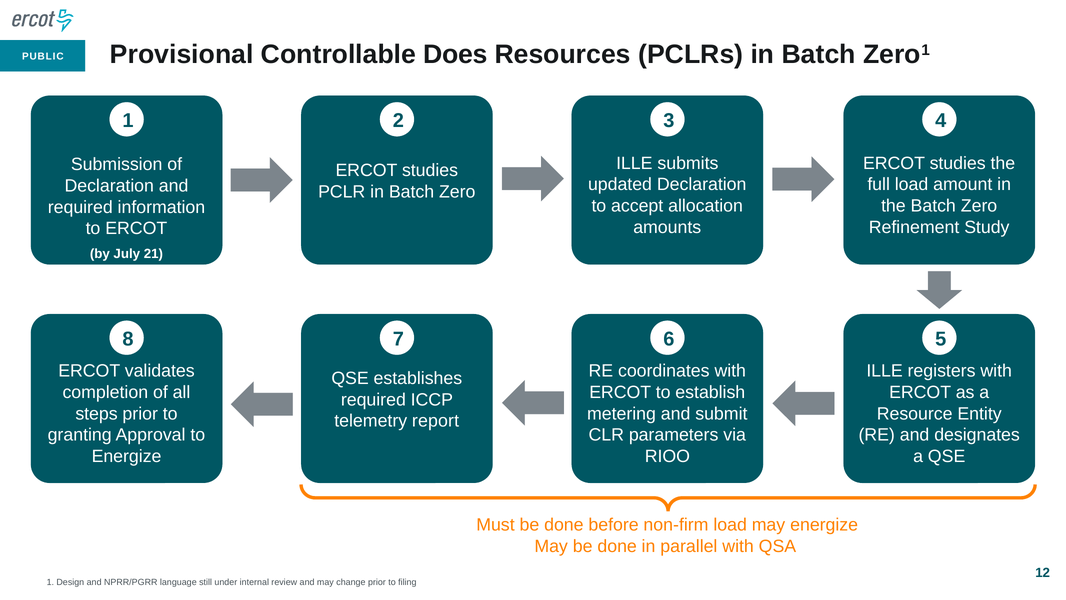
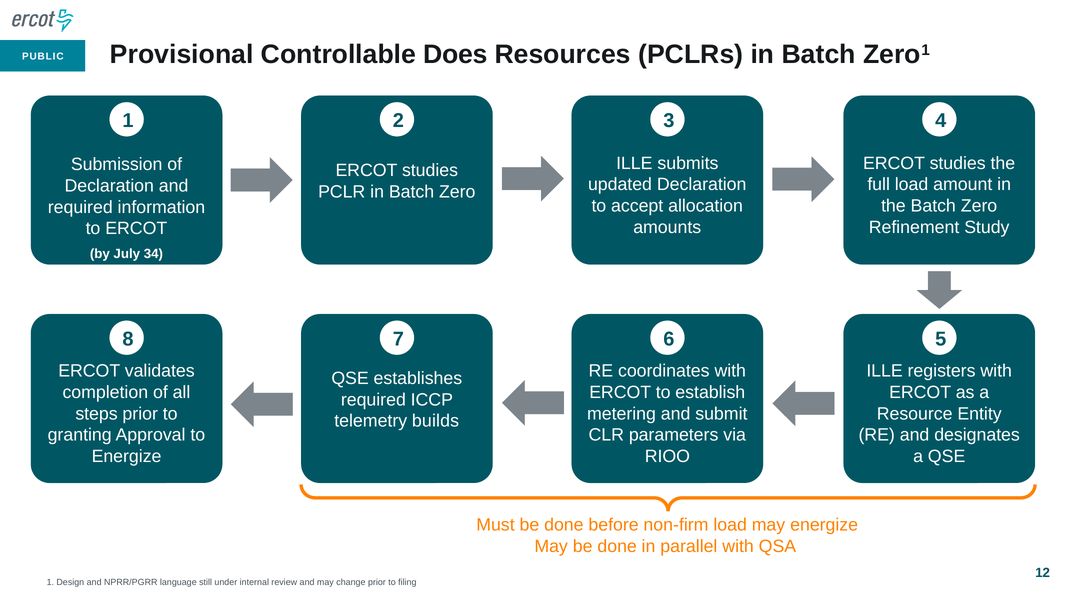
21: 21 -> 34
report: report -> builds
